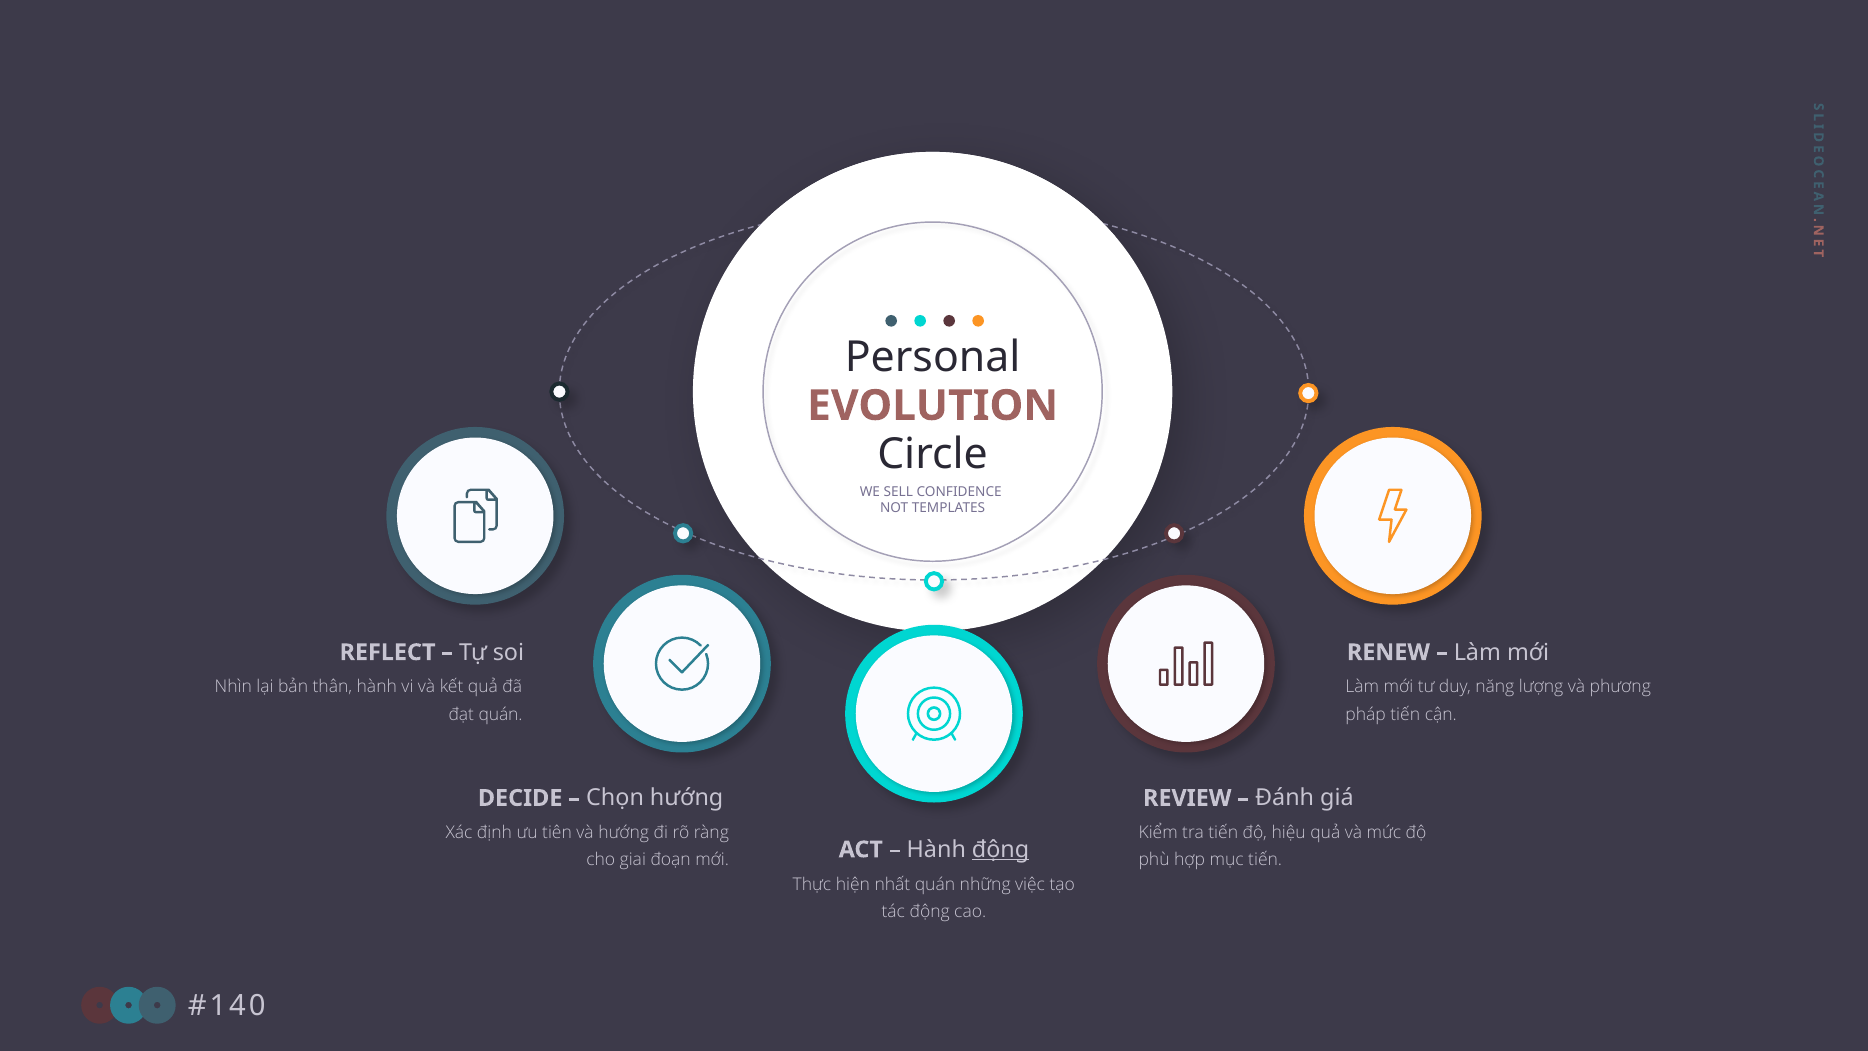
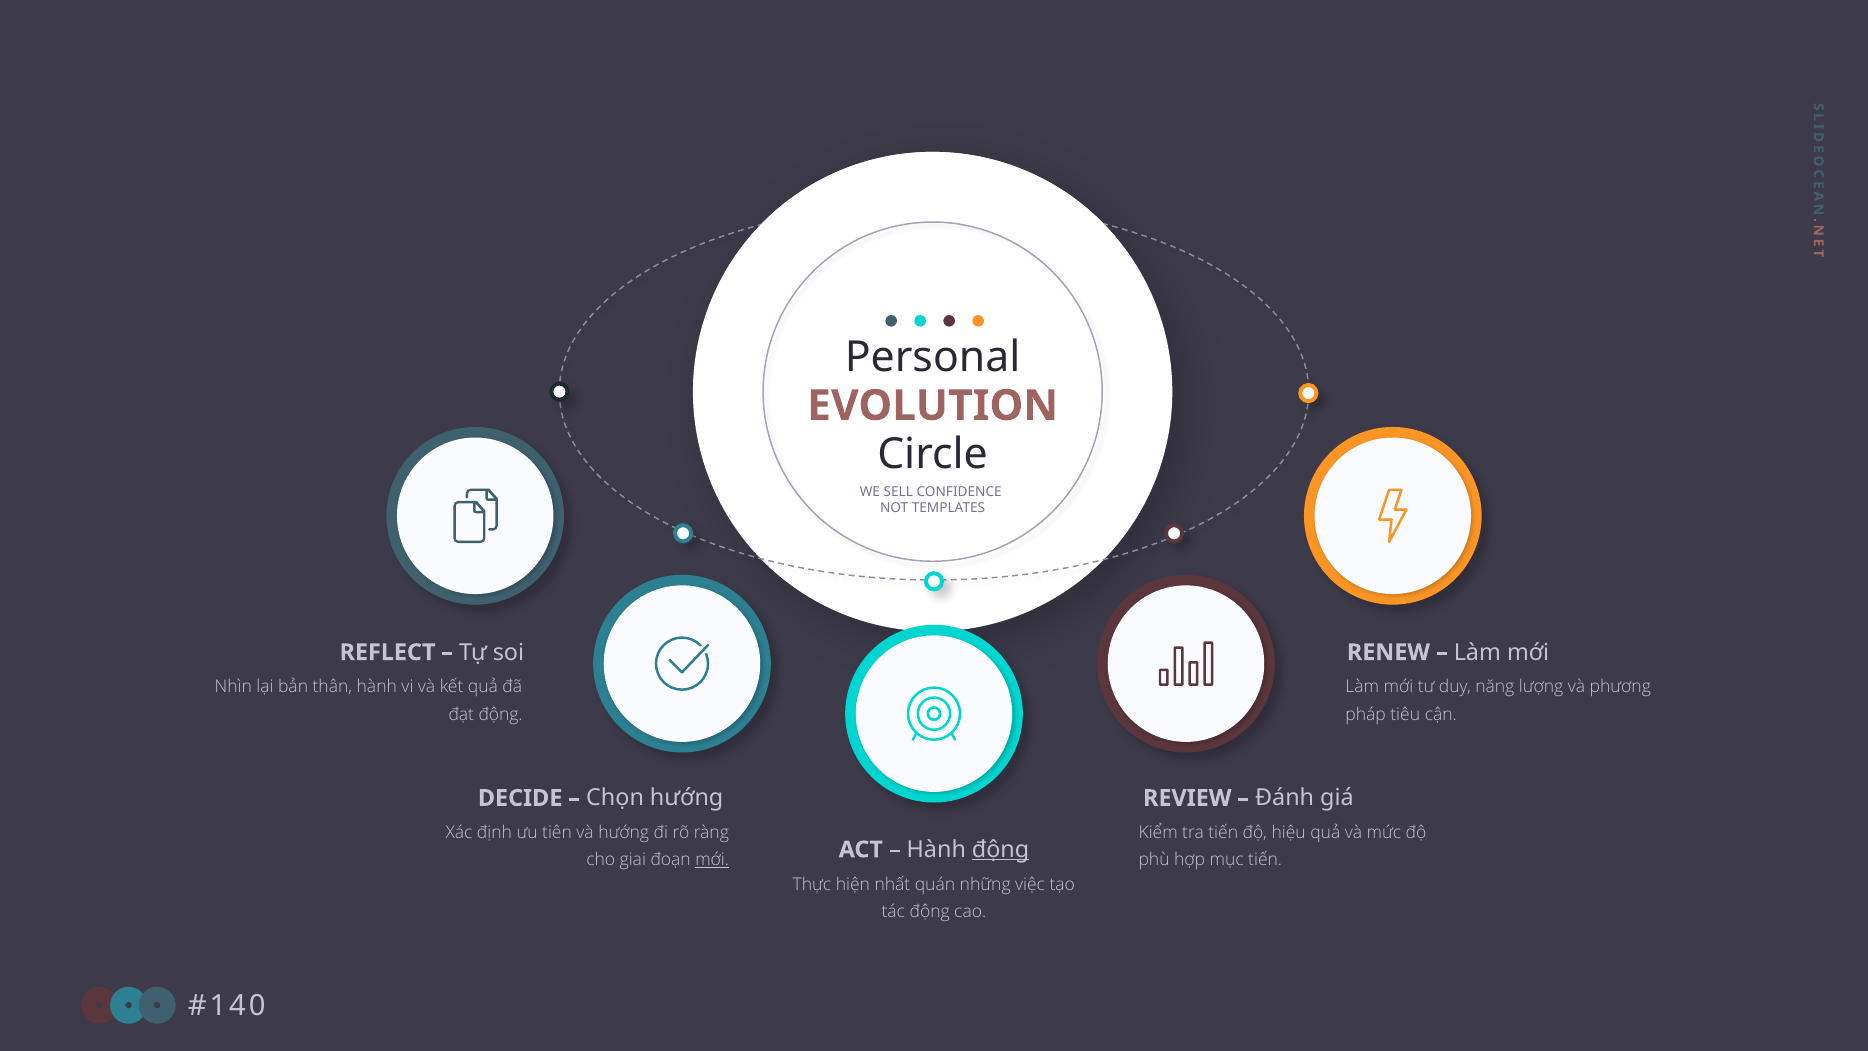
đạt quán: quán -> động
pháp tiến: tiến -> tiêu
mới at (712, 860) underline: none -> present
